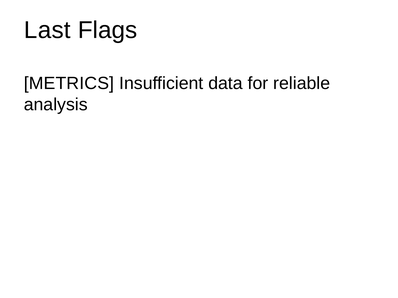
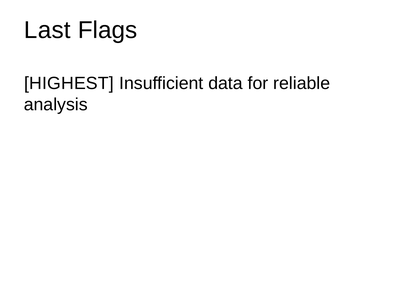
METRICS: METRICS -> HIGHEST
